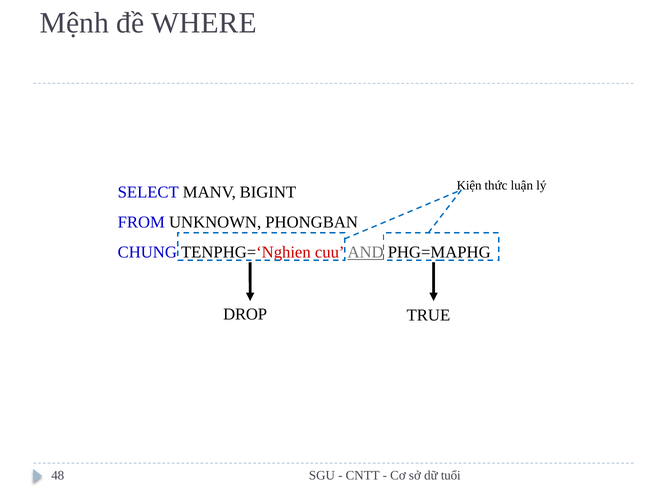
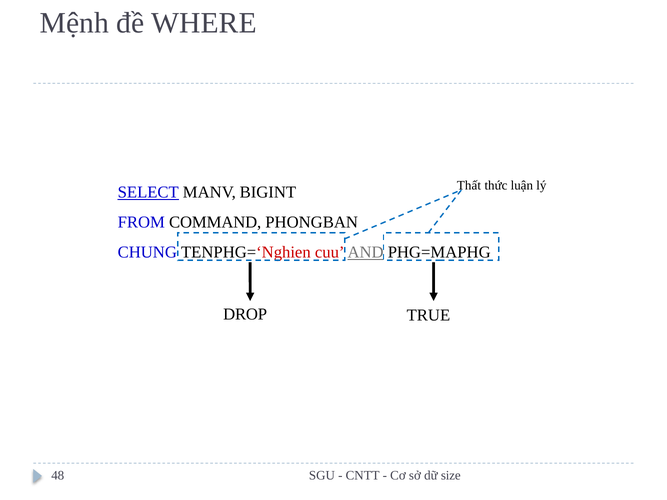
Kiện: Kiện -> Thất
SELECT underline: none -> present
UNKNOWN: UNKNOWN -> COMMAND
tuổi: tuổi -> size
